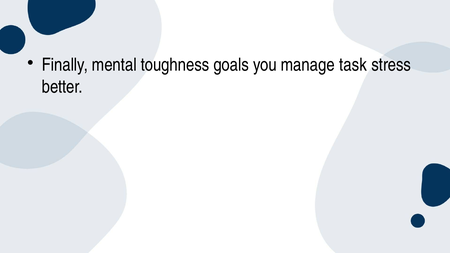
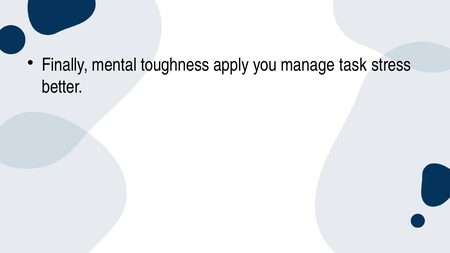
goals: goals -> apply
